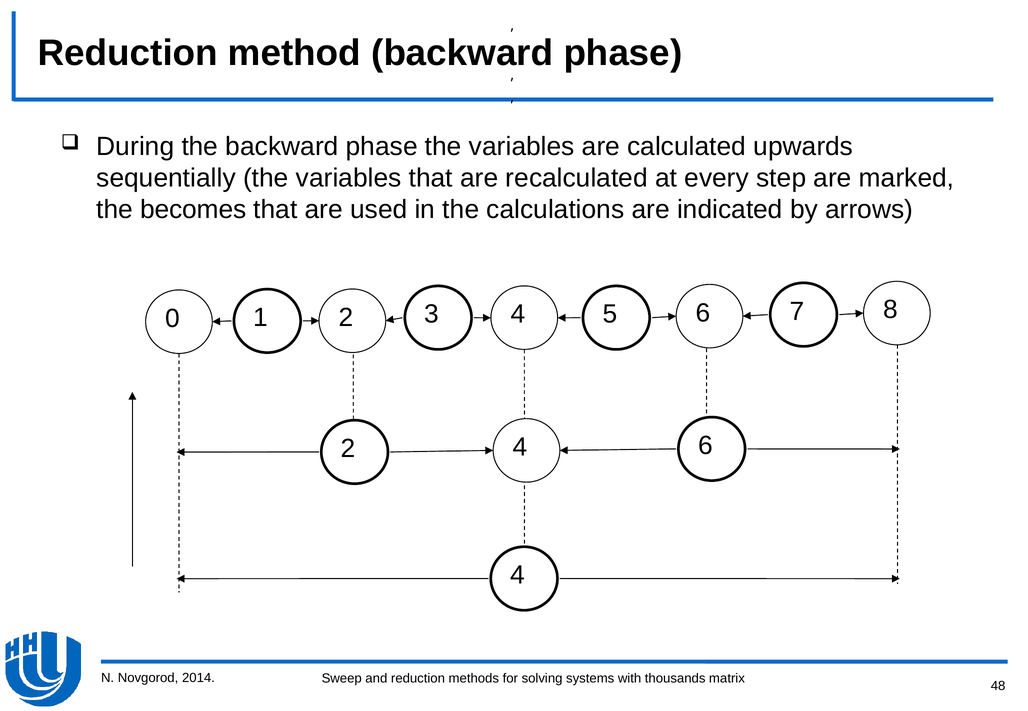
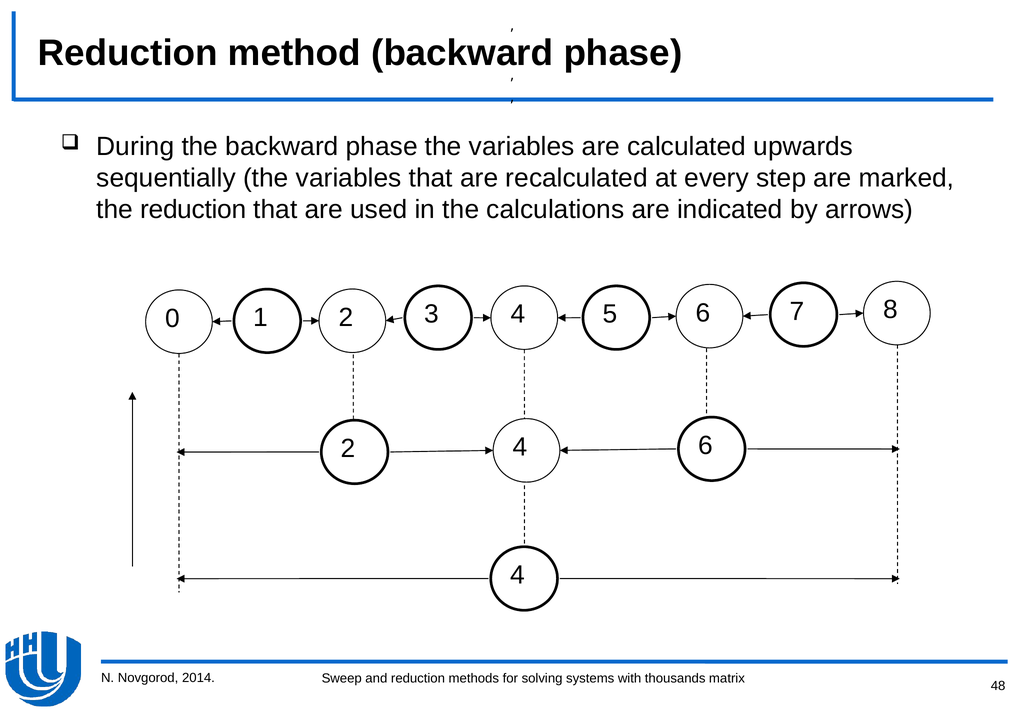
the becomes: becomes -> reduction
